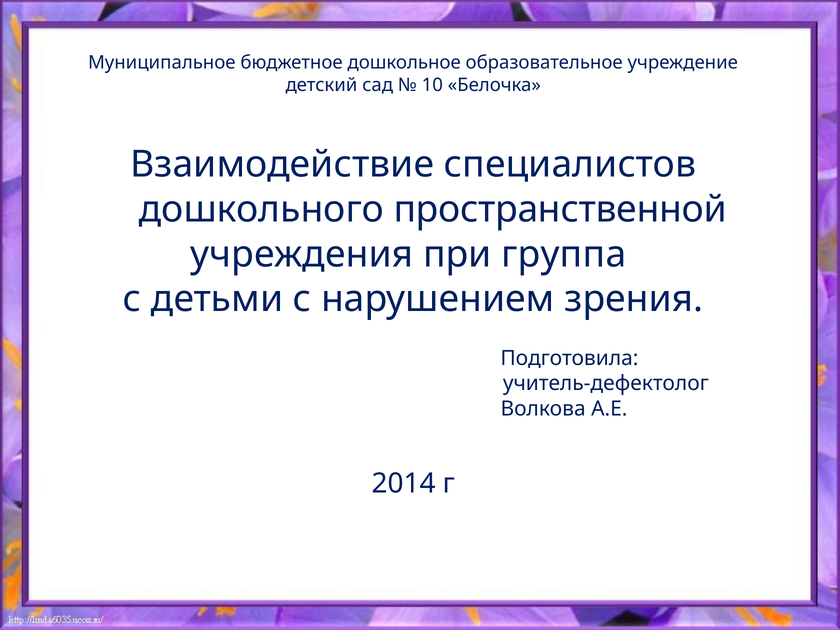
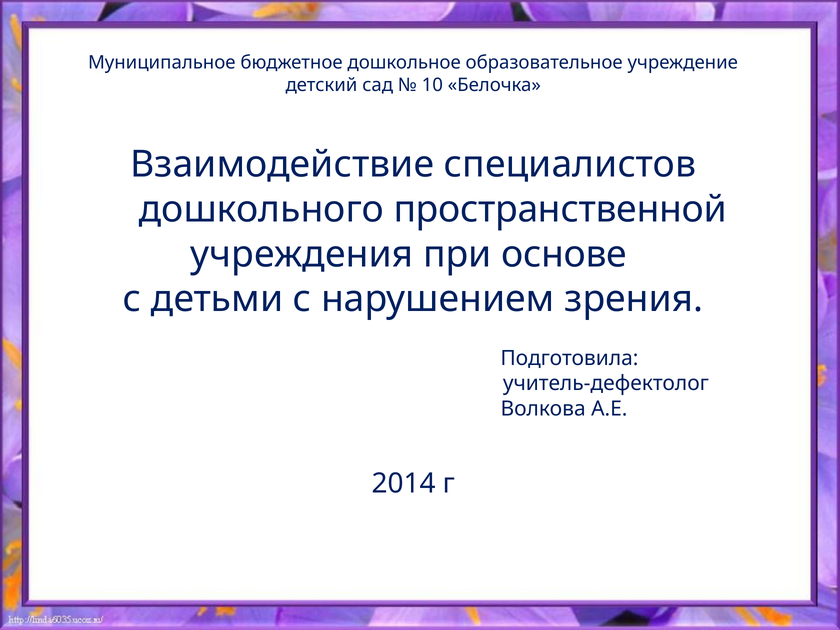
группа: группа -> основе
